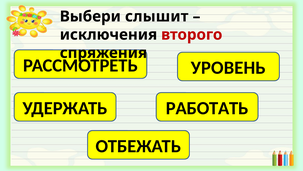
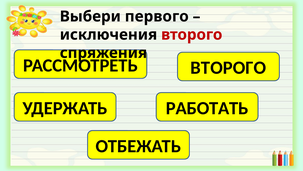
слышит: слышит -> первого
УРОВЕНЬ at (228, 68): УРОВЕНЬ -> ВТОРОГО
